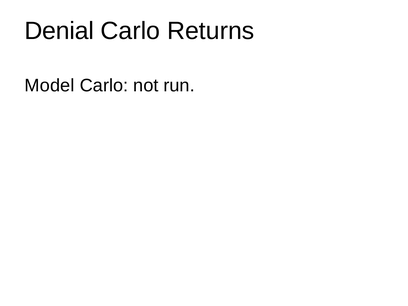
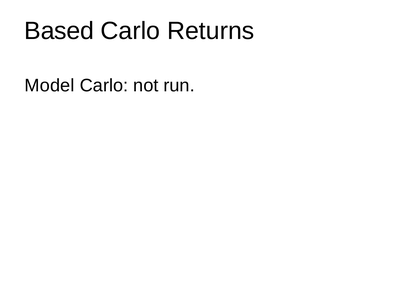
Denial: Denial -> Based
